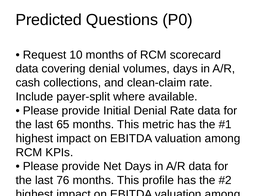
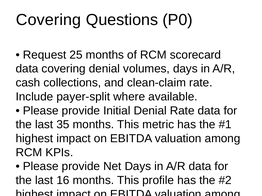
Predicted at (49, 20): Predicted -> Covering
10: 10 -> 25
65: 65 -> 35
76: 76 -> 16
